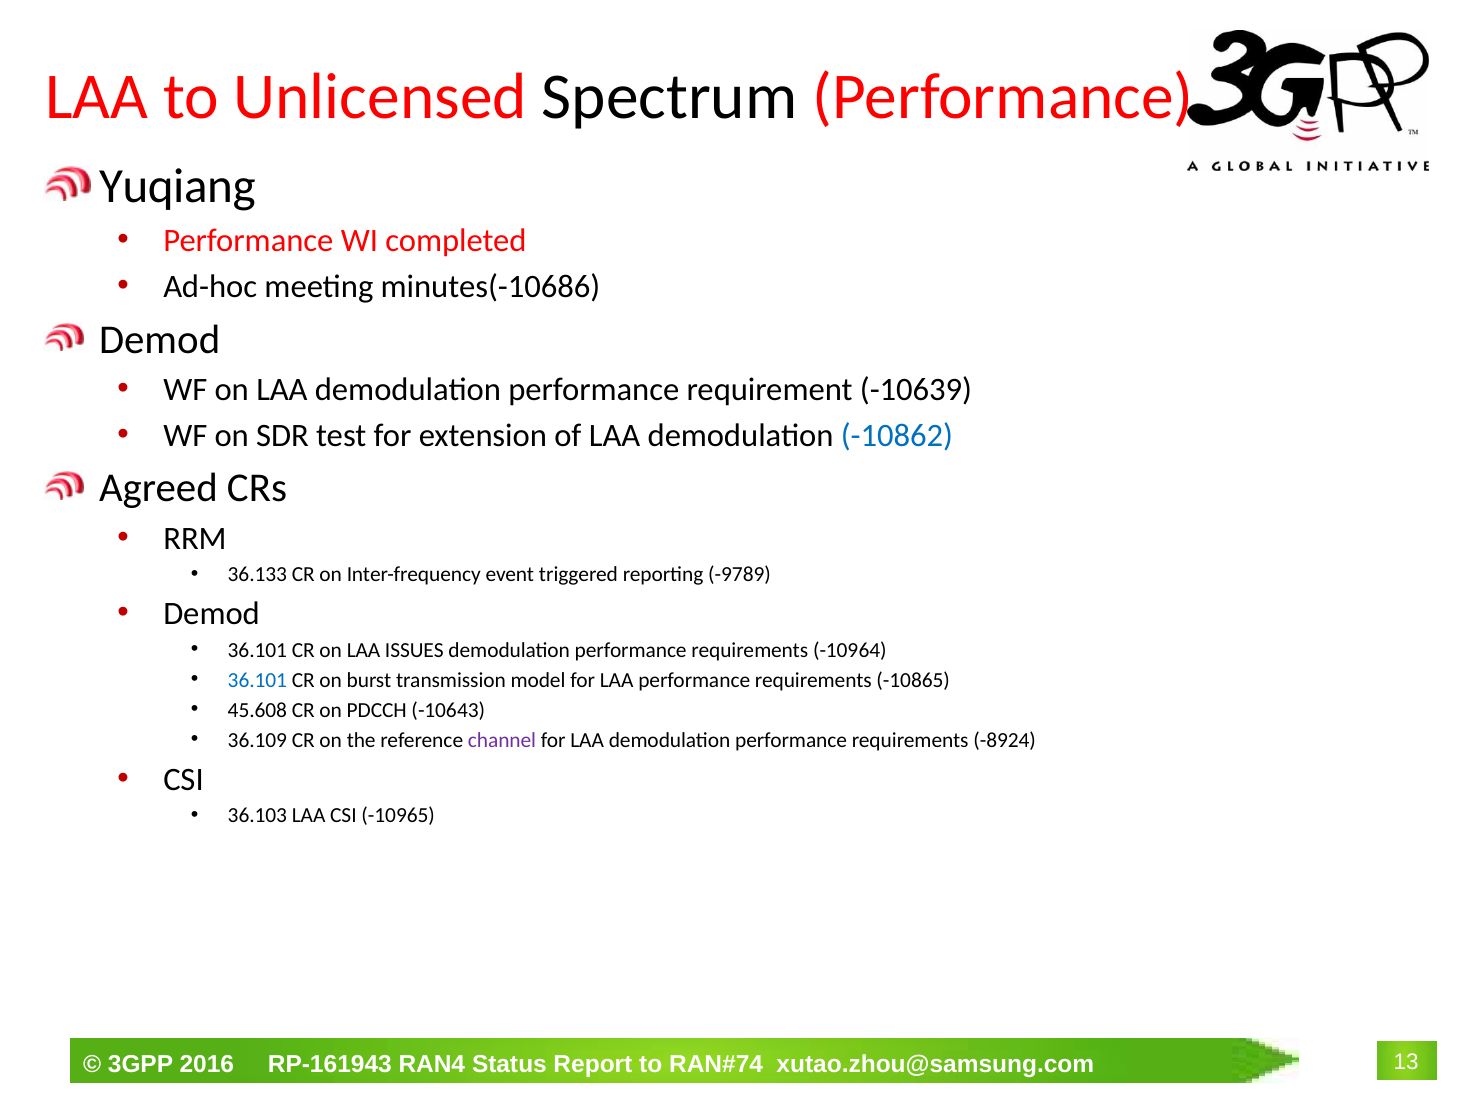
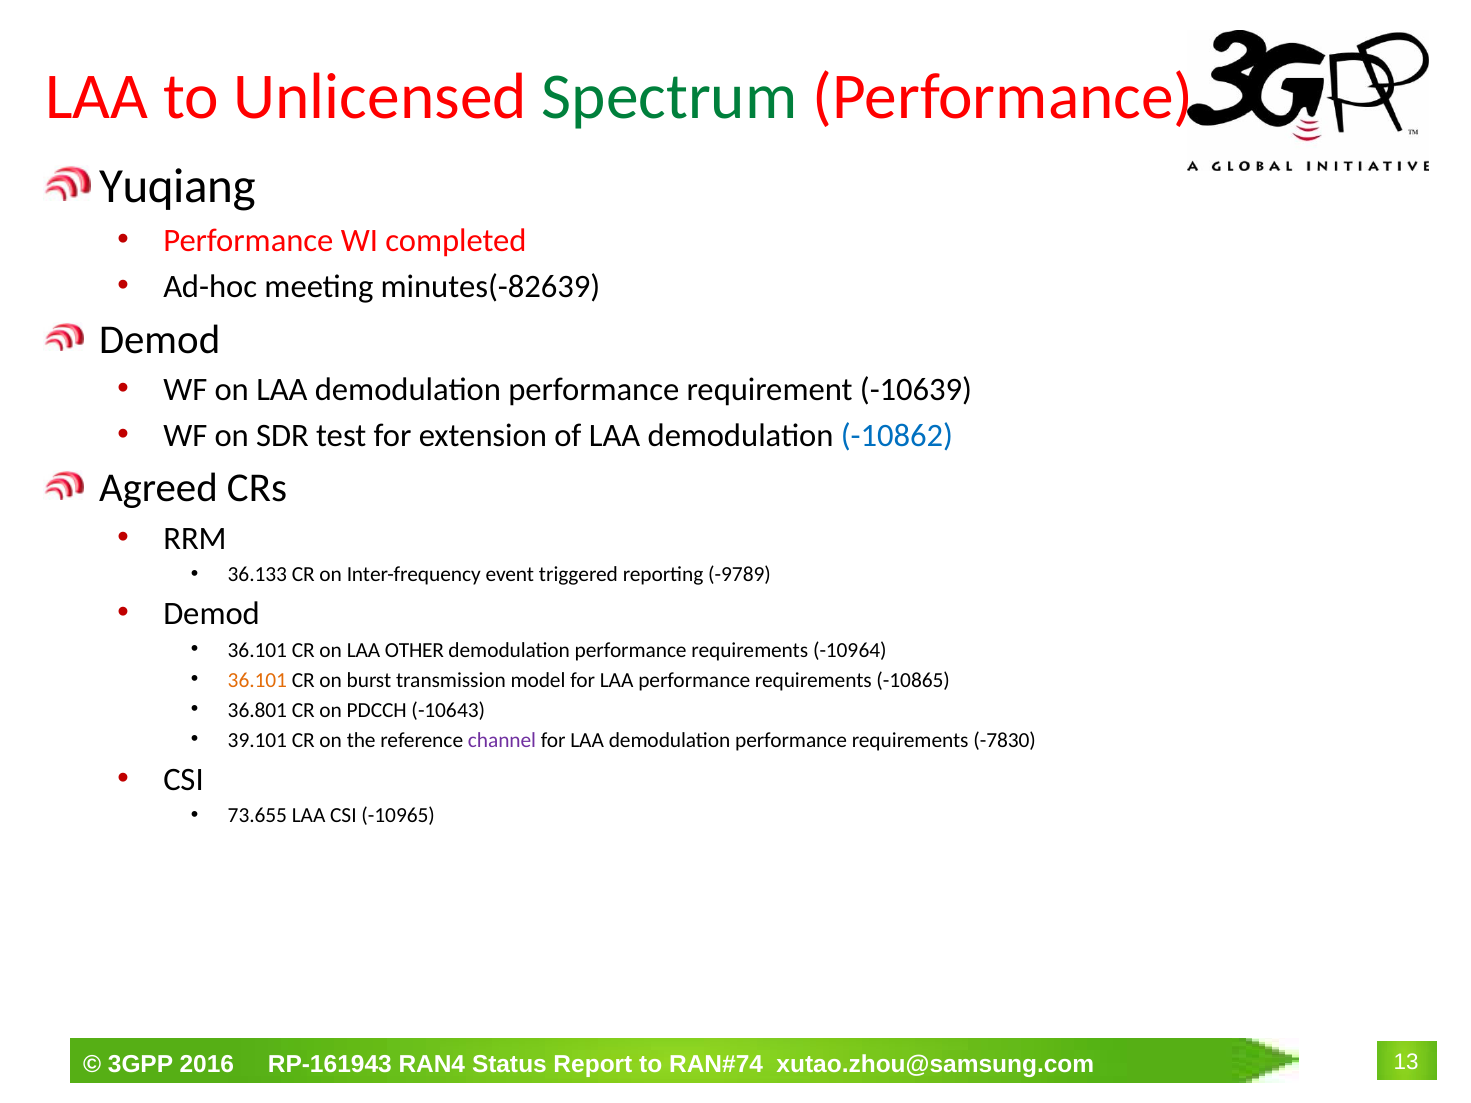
Spectrum colour: black -> green
minutes(-10686: minutes(-10686 -> minutes(-82639
ISSUES: ISSUES -> OTHER
36.101 at (257, 680) colour: blue -> orange
45.608: 45.608 -> 36.801
36.109: 36.109 -> 39.101
-8924: -8924 -> -7830
36.103: 36.103 -> 73.655
